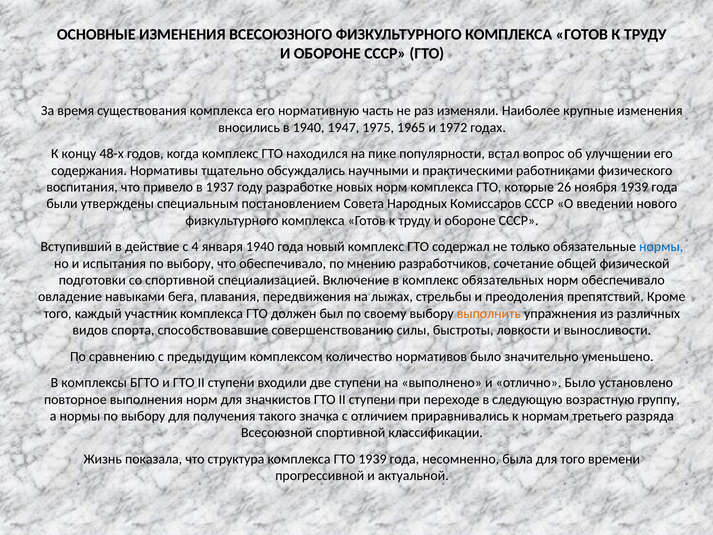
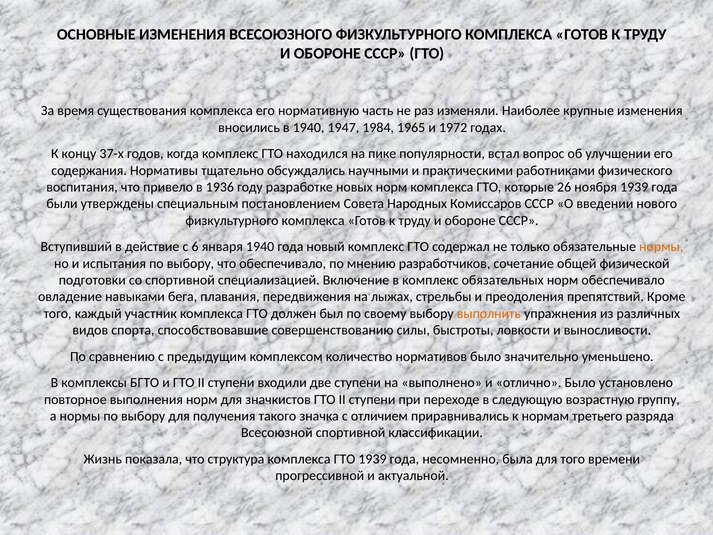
1975: 1975 -> 1984
48-х: 48-х -> 37-х
1937: 1937 -> 1936
4: 4 -> 6
нормы at (661, 247) colour: blue -> orange
